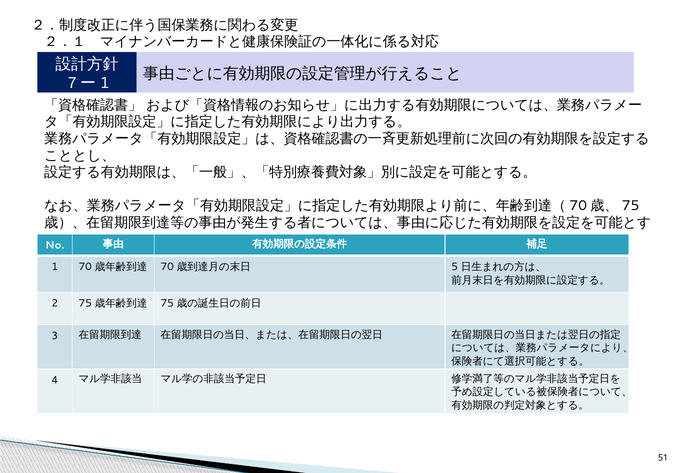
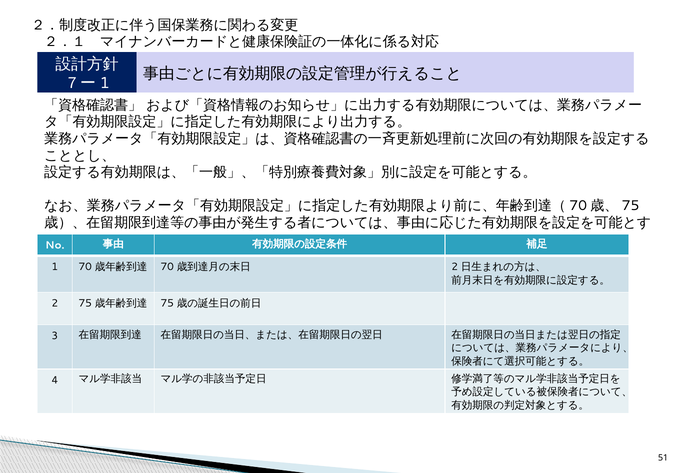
5 at (455, 267): 5 -> 2
